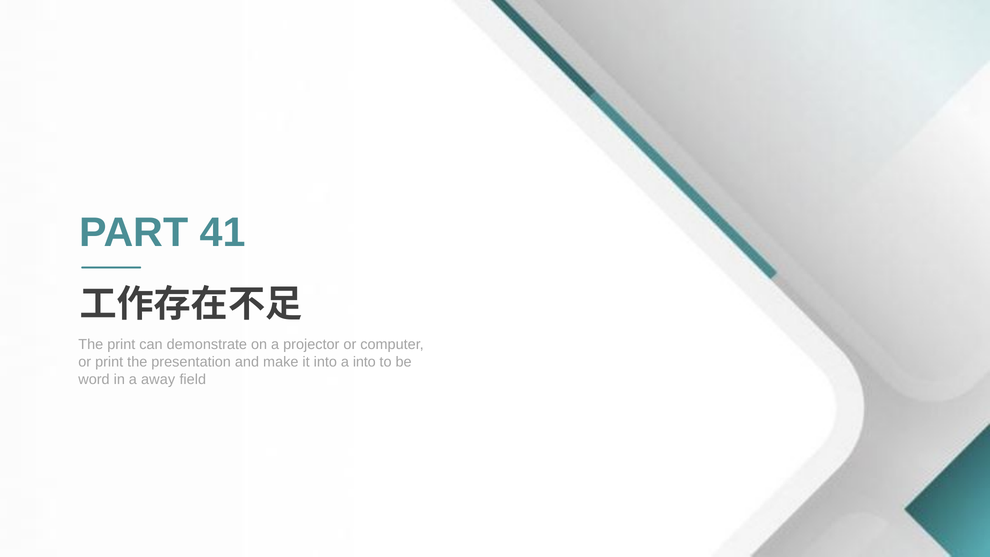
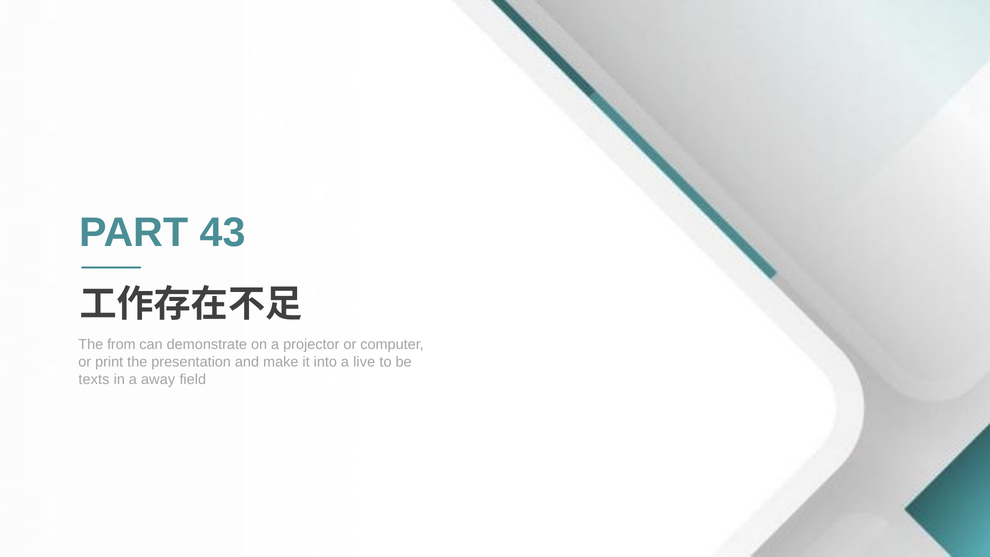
41: 41 -> 43
The print: print -> from
a into: into -> live
word: word -> texts
